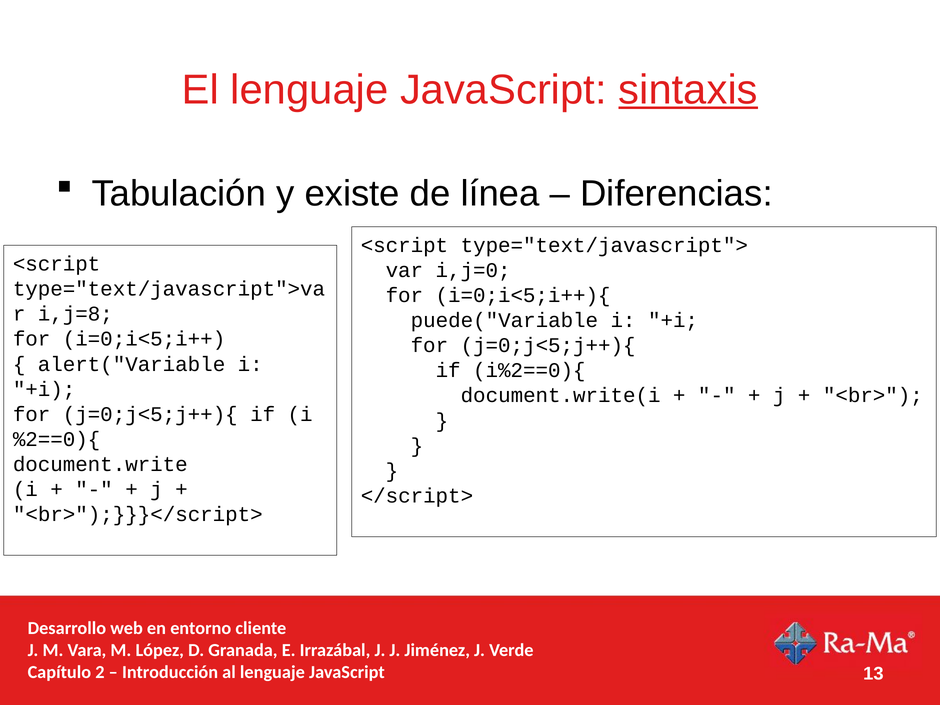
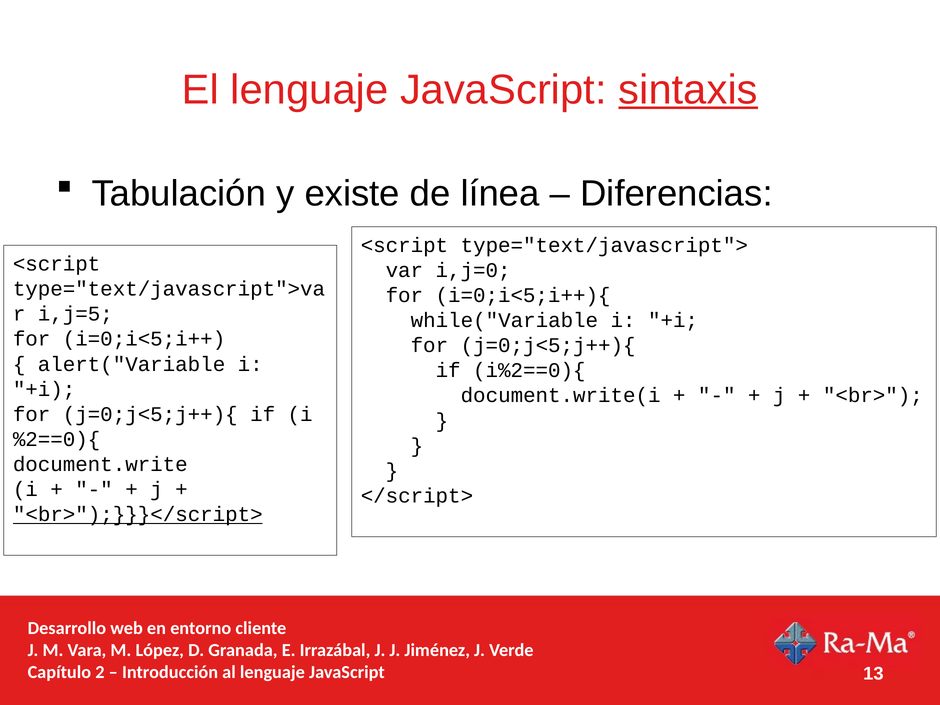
i,j=8: i,j=8 -> i,j=5
puede("Variable: puede("Variable -> while("Variable
<br>");}}}</script> underline: none -> present
